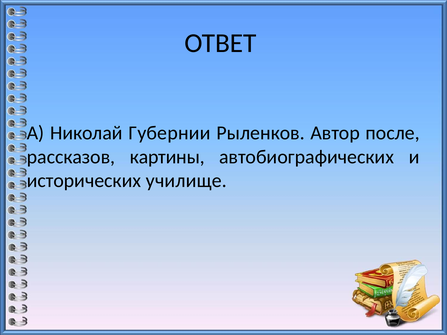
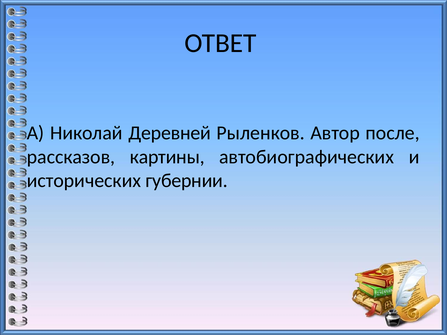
Губернии: Губернии -> Деревней
училище: училище -> губернии
